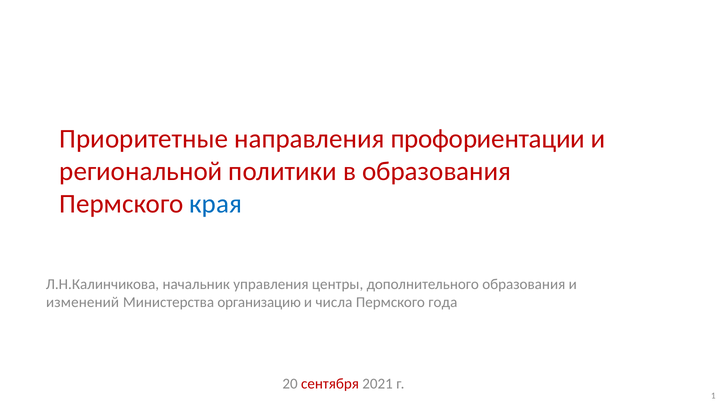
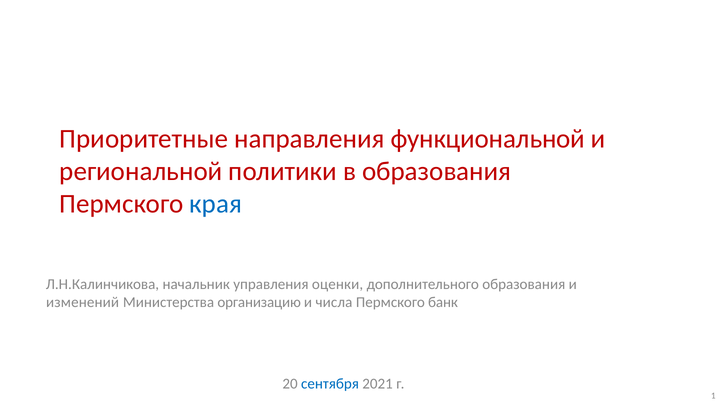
профориентации: профориентации -> функциональной
центры: центры -> оценки
года: года -> банк
сентября colour: red -> blue
